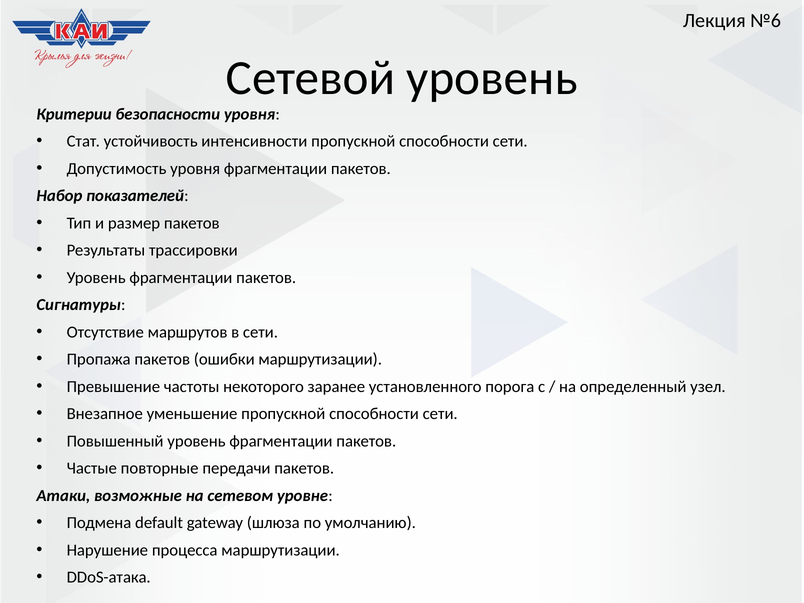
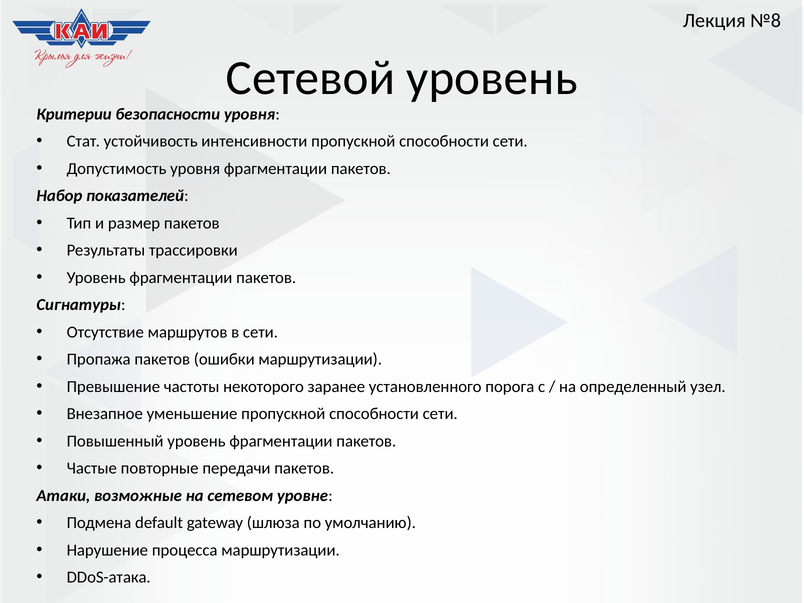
№6: №6 -> №8
